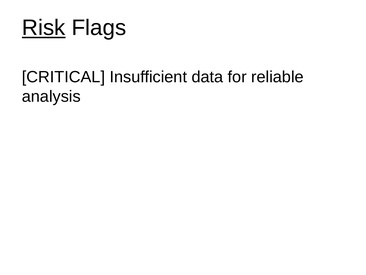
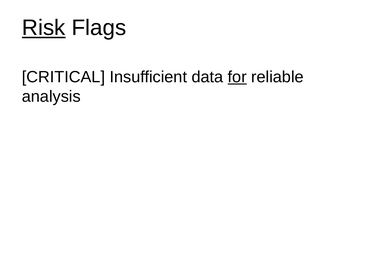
for underline: none -> present
